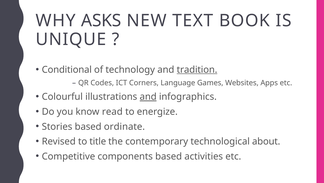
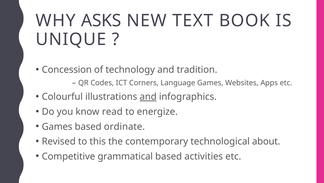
Conditional: Conditional -> Concession
tradition underline: present -> none
Stories at (57, 126): Stories -> Games
title: title -> this
components: components -> grammatical
